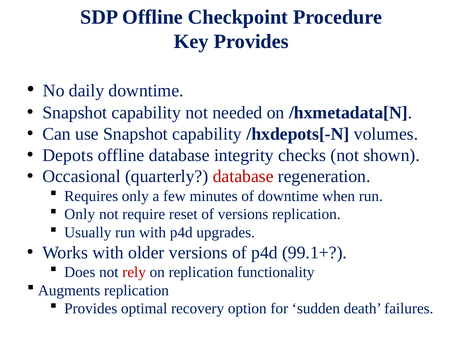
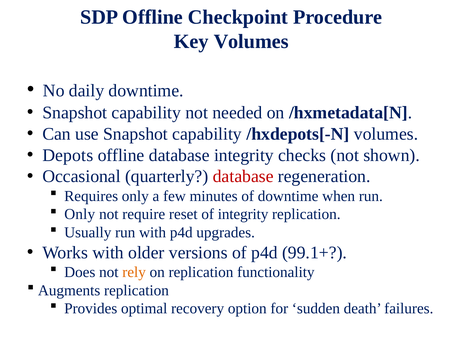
Key Provides: Provides -> Volumes
of versions: versions -> integrity
rely colour: red -> orange
